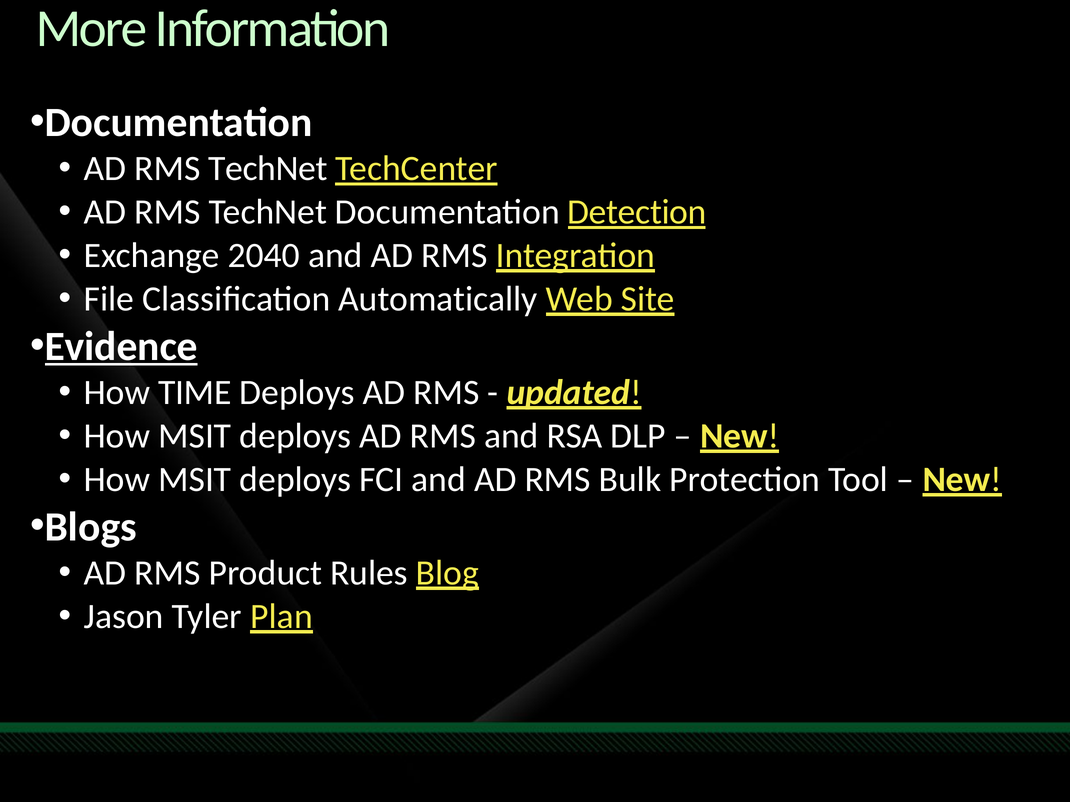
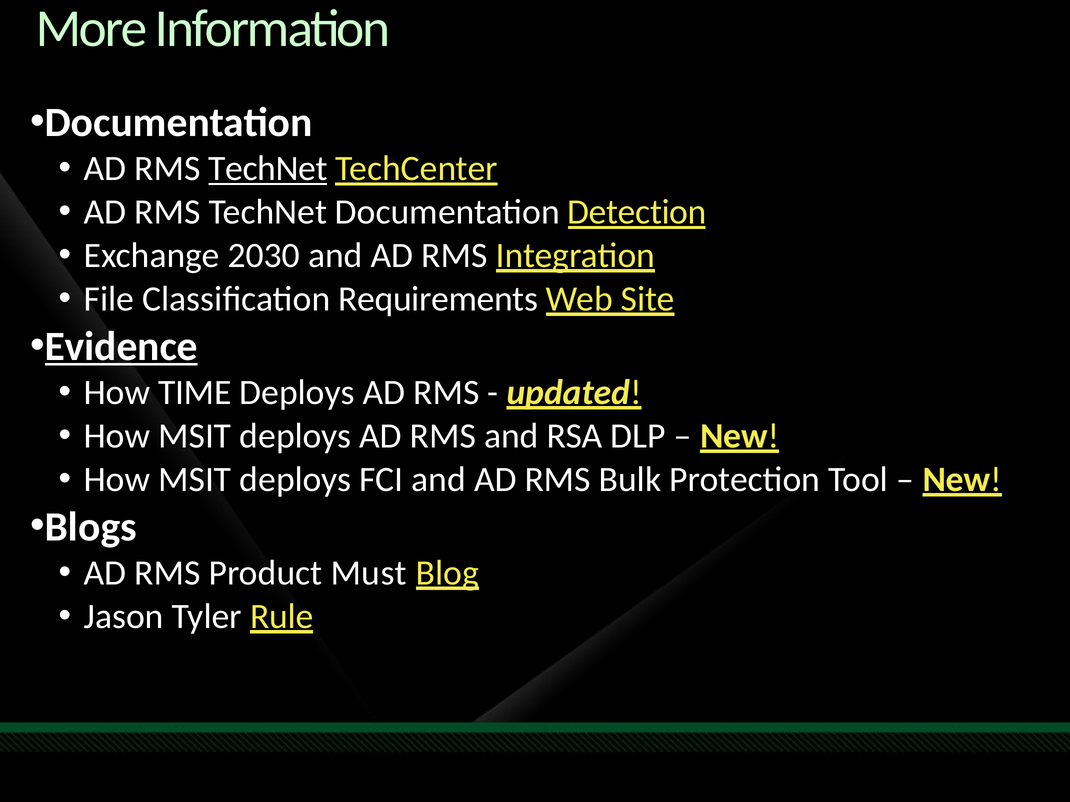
TechNet at (268, 169) underline: none -> present
2040: 2040 -> 2030
Automatically: Automatically -> Requirements
Rules: Rules -> Must
Plan: Plan -> Rule
